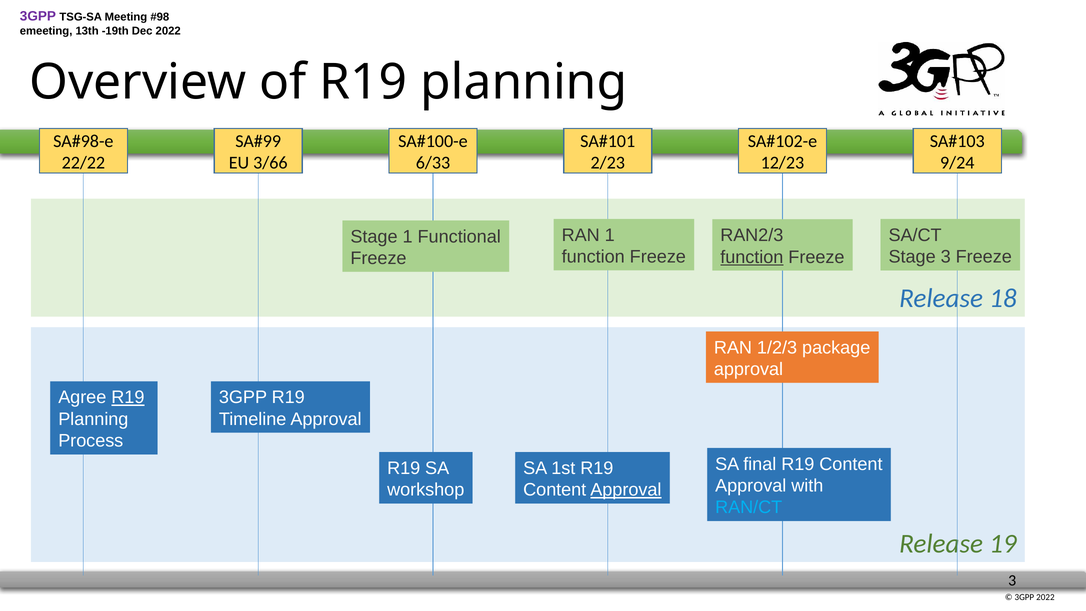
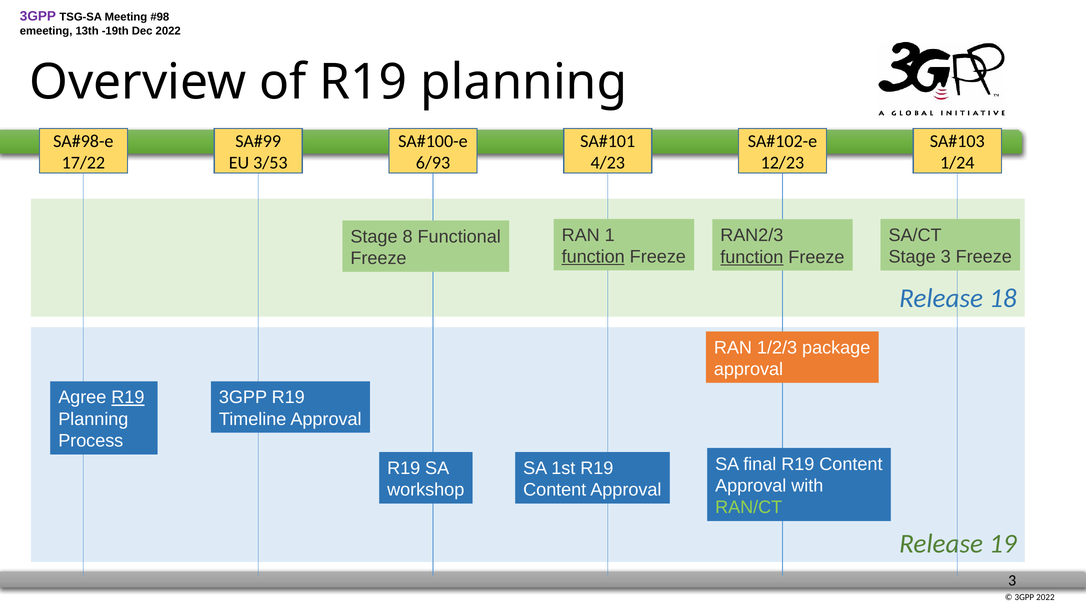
22/22: 22/22 -> 17/22
3/66: 3/66 -> 3/53
6/33: 6/33 -> 6/93
2/23: 2/23 -> 4/23
9/24: 9/24 -> 1/24
Stage 1: 1 -> 8
function at (593, 257) underline: none -> present
Approval at (626, 490) underline: present -> none
RAN/CT colour: light blue -> light green
